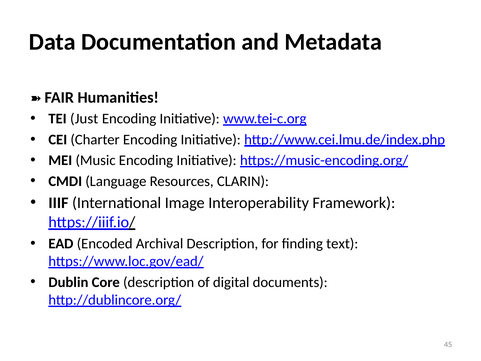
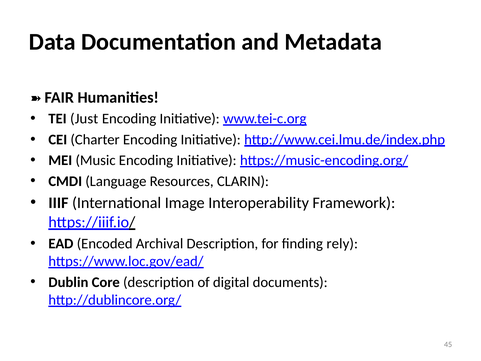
text: text -> rely
